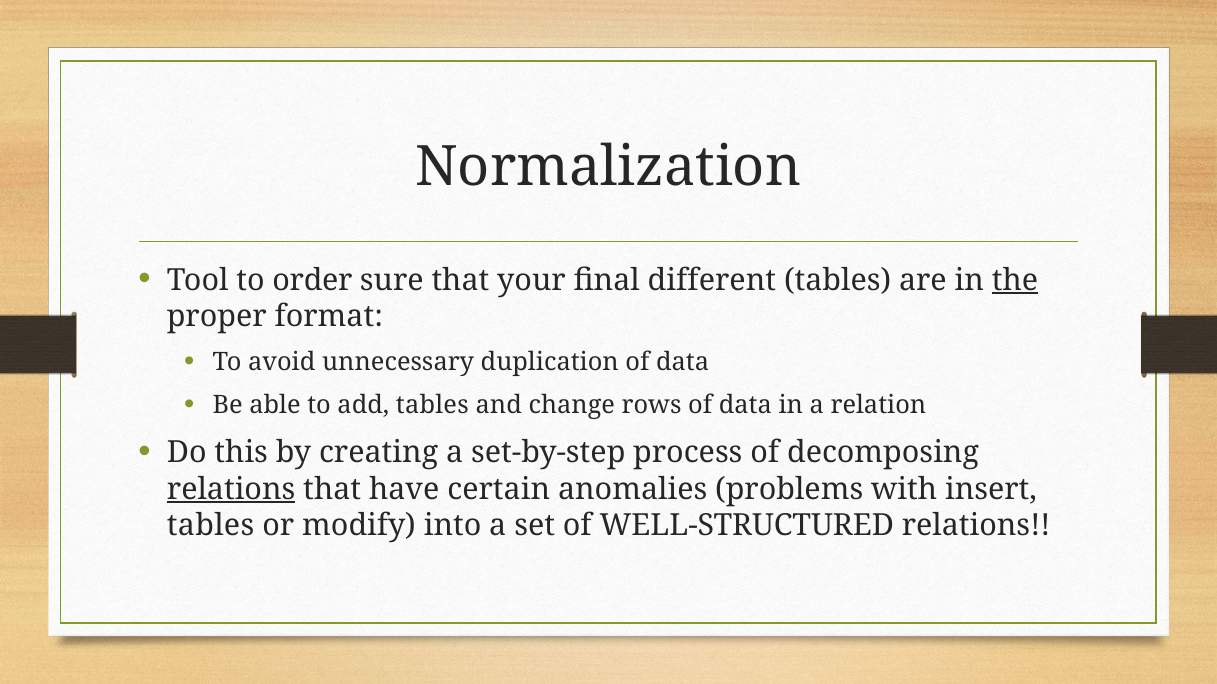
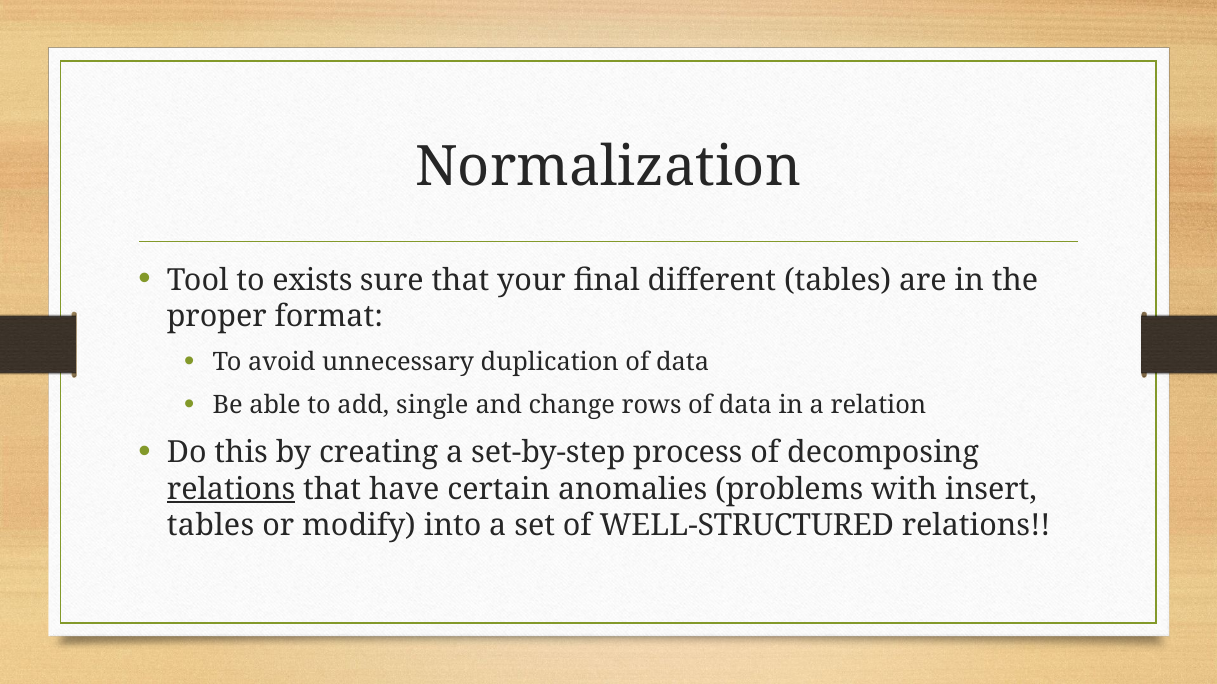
order: order -> exists
the underline: present -> none
add tables: tables -> single
